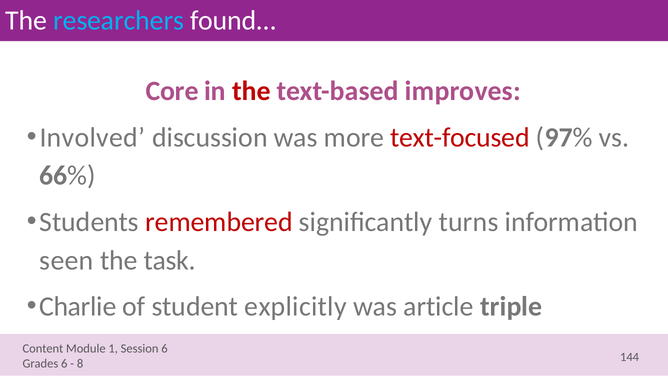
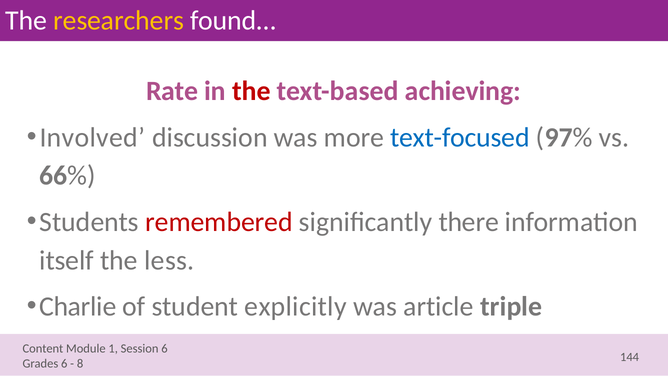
researchers colour: light blue -> yellow
Core: Core -> Rate
improves: improves -> achieving
text-focused colour: red -> blue
turns: turns -> there
seen: seen -> itself
task: task -> less
